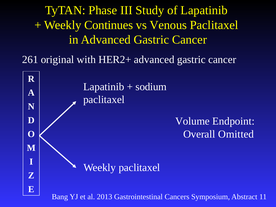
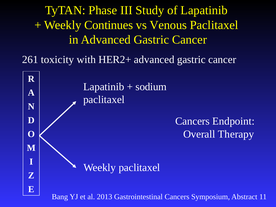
original: original -> toxicity
Volume at (192, 121): Volume -> Cancers
Omitted: Omitted -> Therapy
